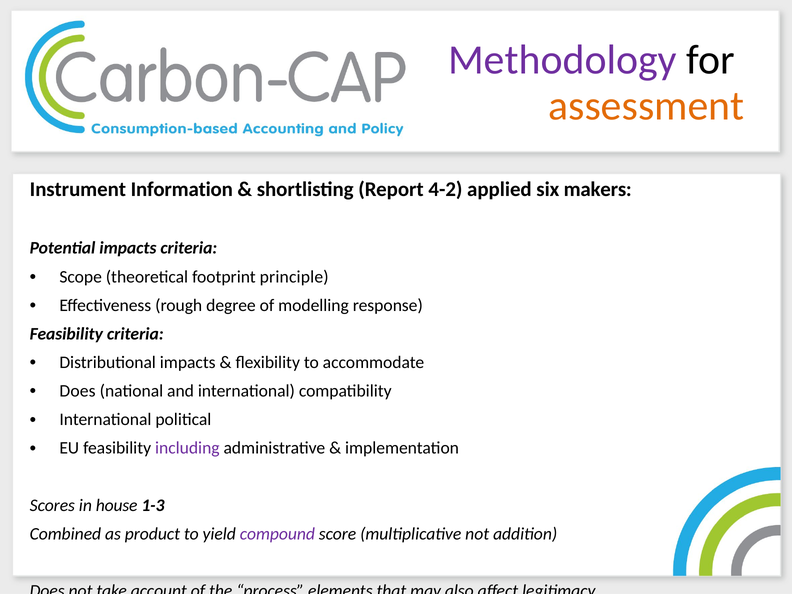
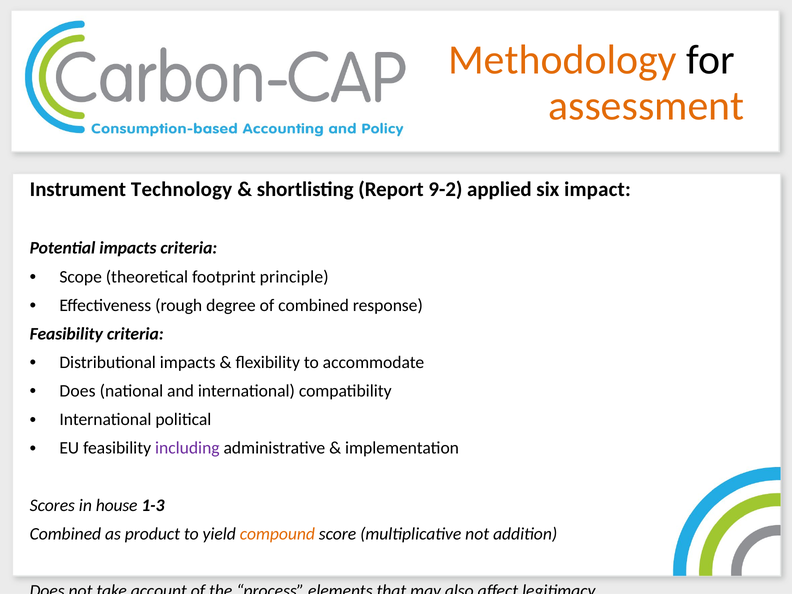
Methodology colour: purple -> orange
Information: Information -> Technology
4-2: 4-2 -> 9-2
makers: makers -> impact
of modelling: modelling -> combined
compound colour: purple -> orange
